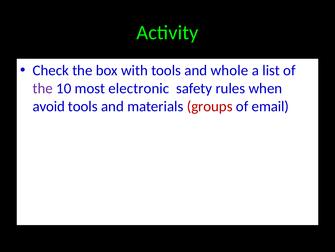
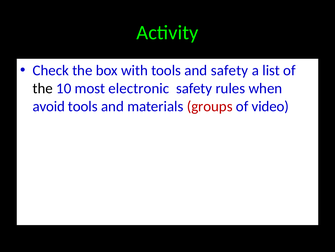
and whole: whole -> safety
the at (43, 88) colour: purple -> black
email: email -> video
